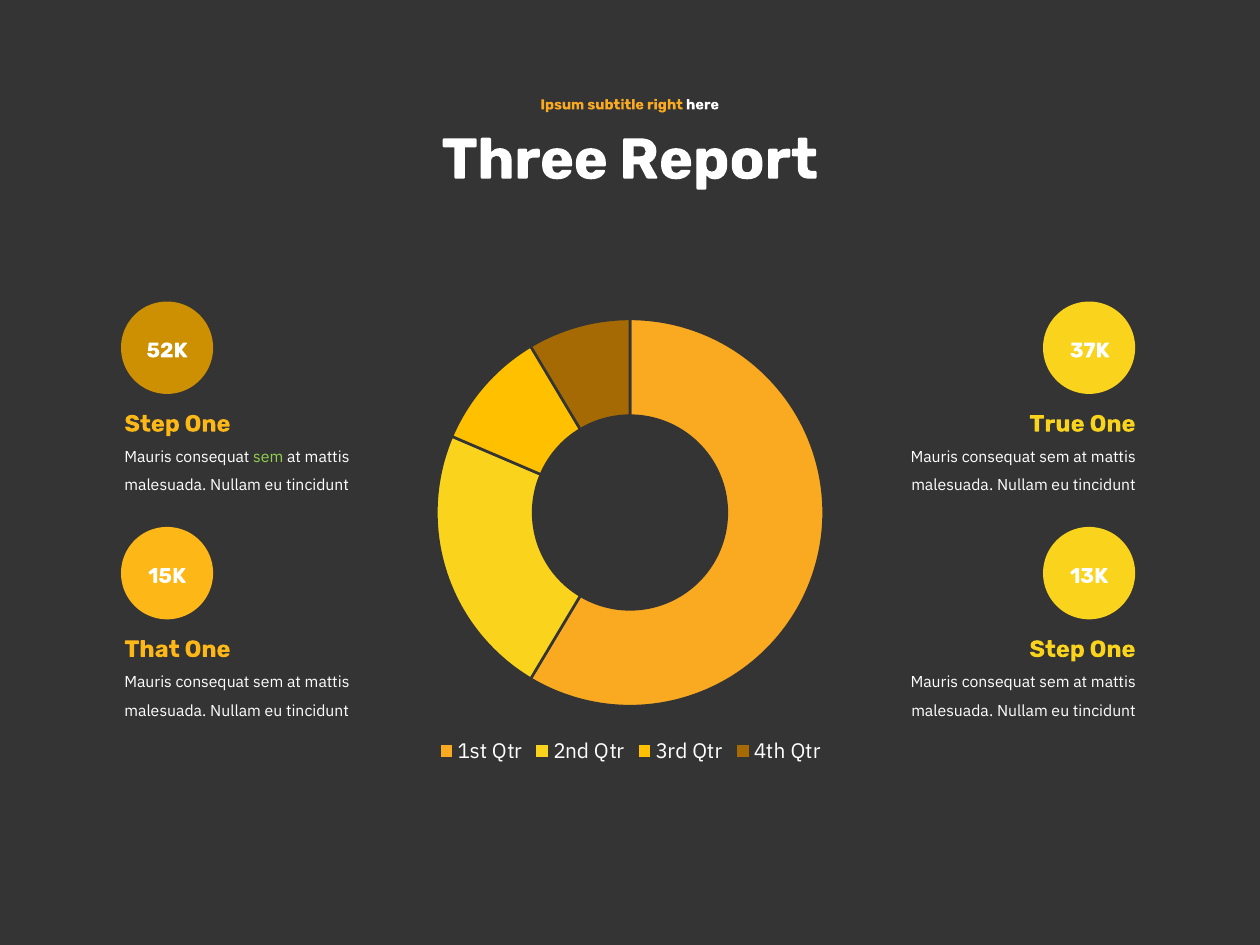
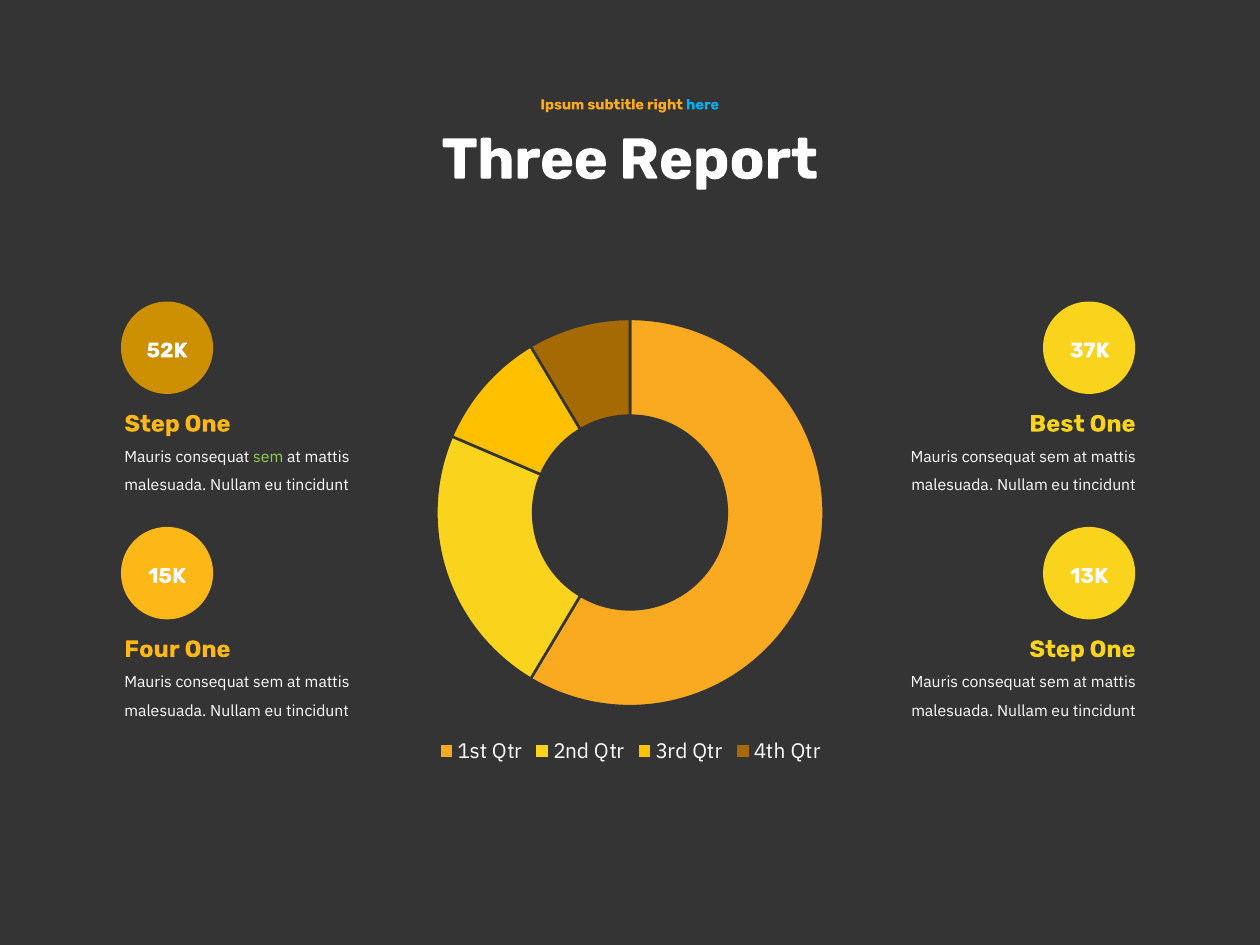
here colour: white -> light blue
True: True -> Best
That: That -> Four
